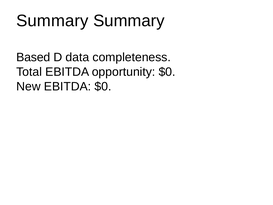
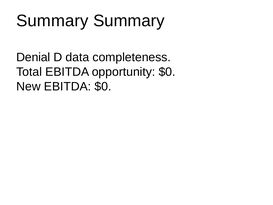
Based: Based -> Denial
